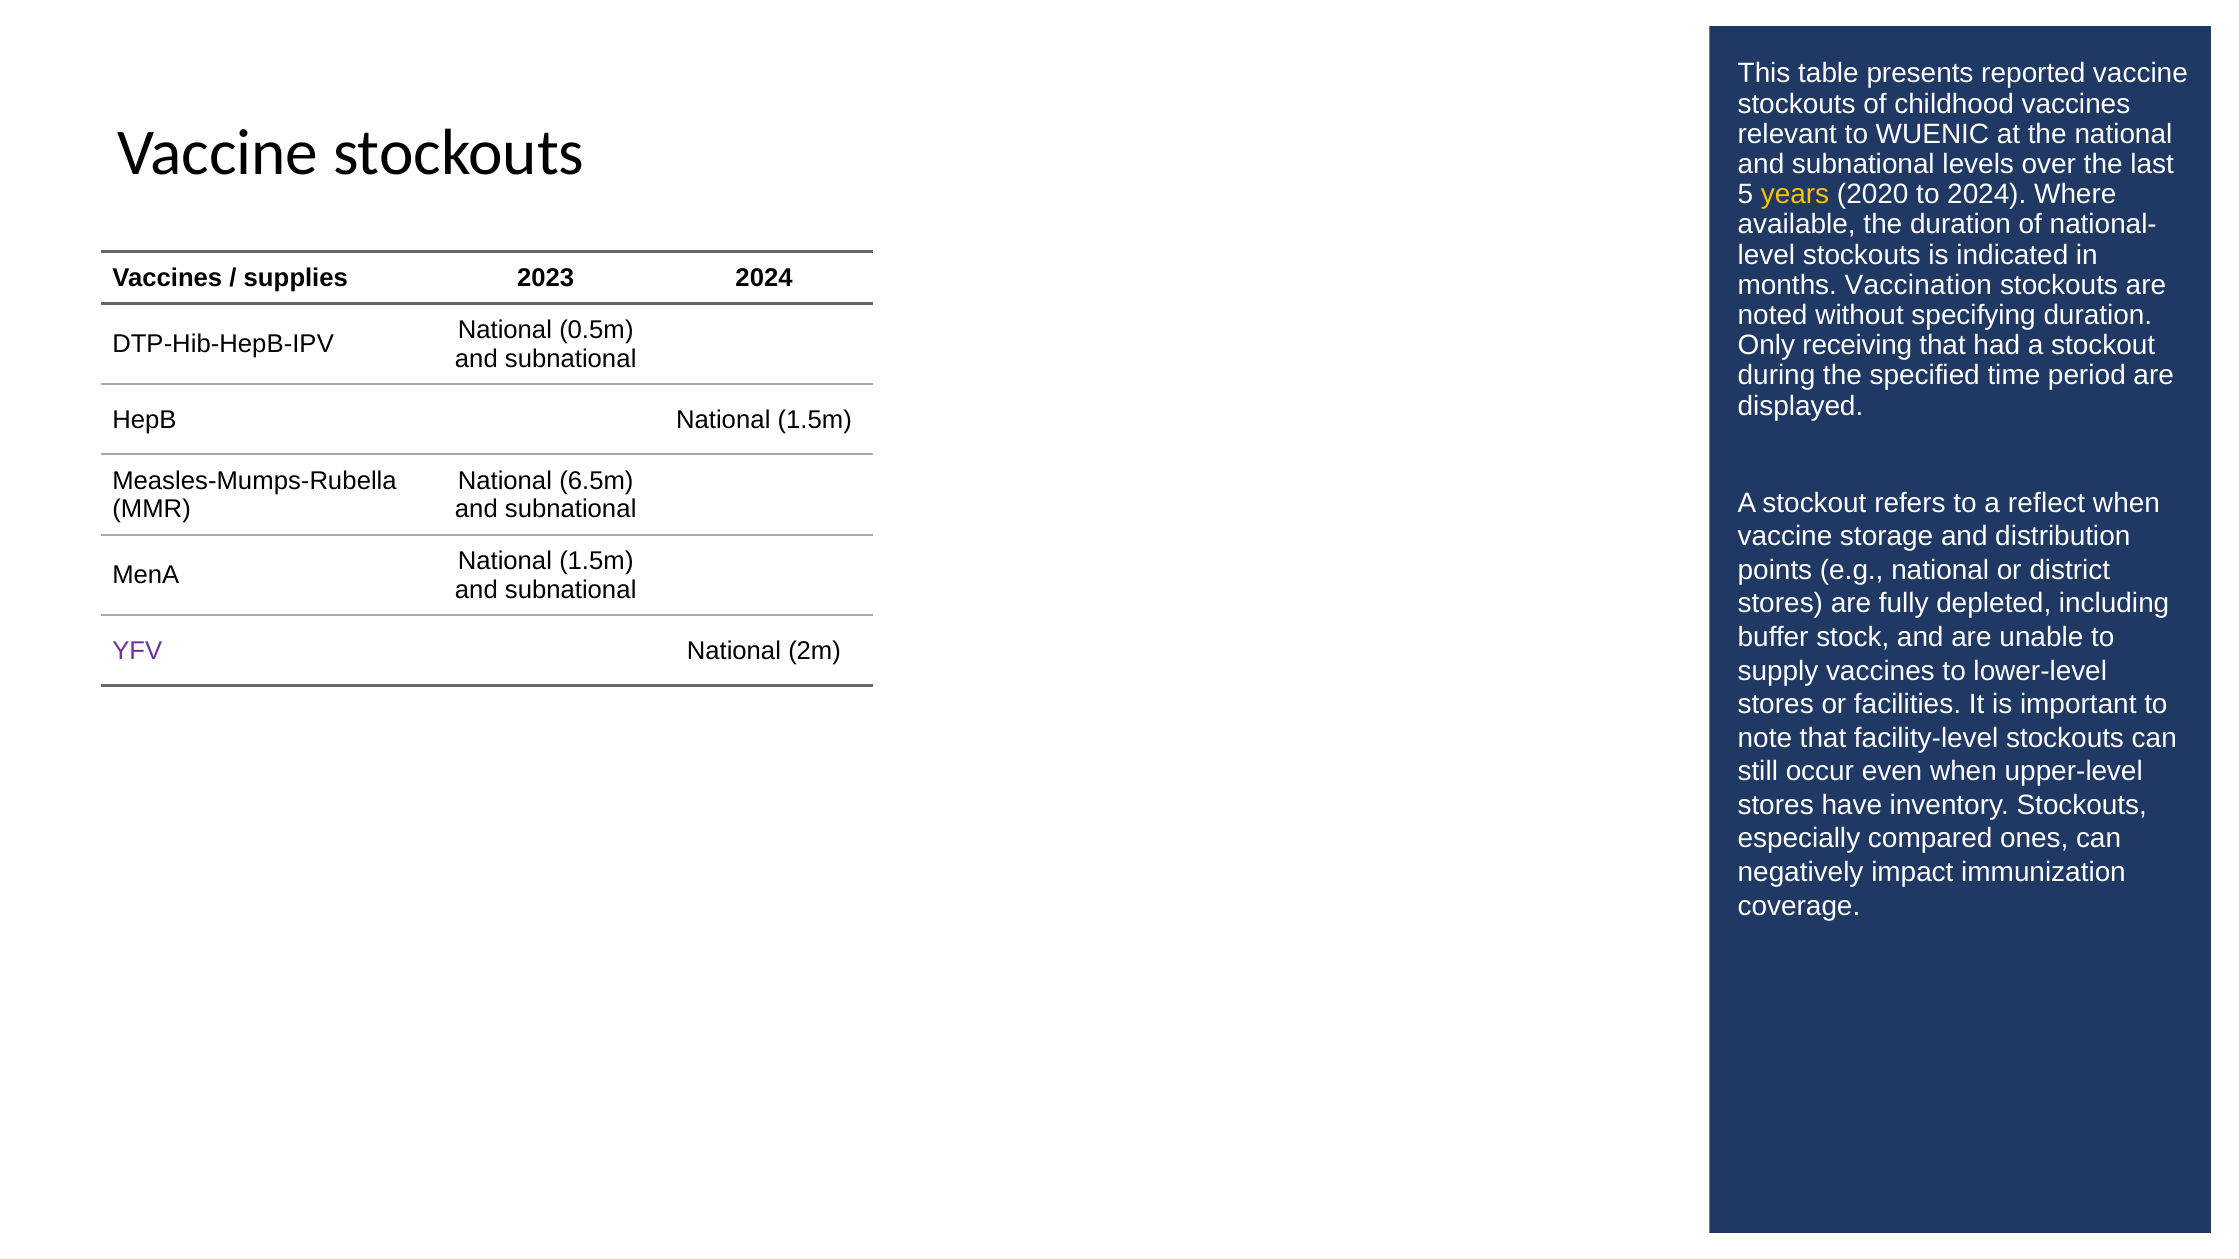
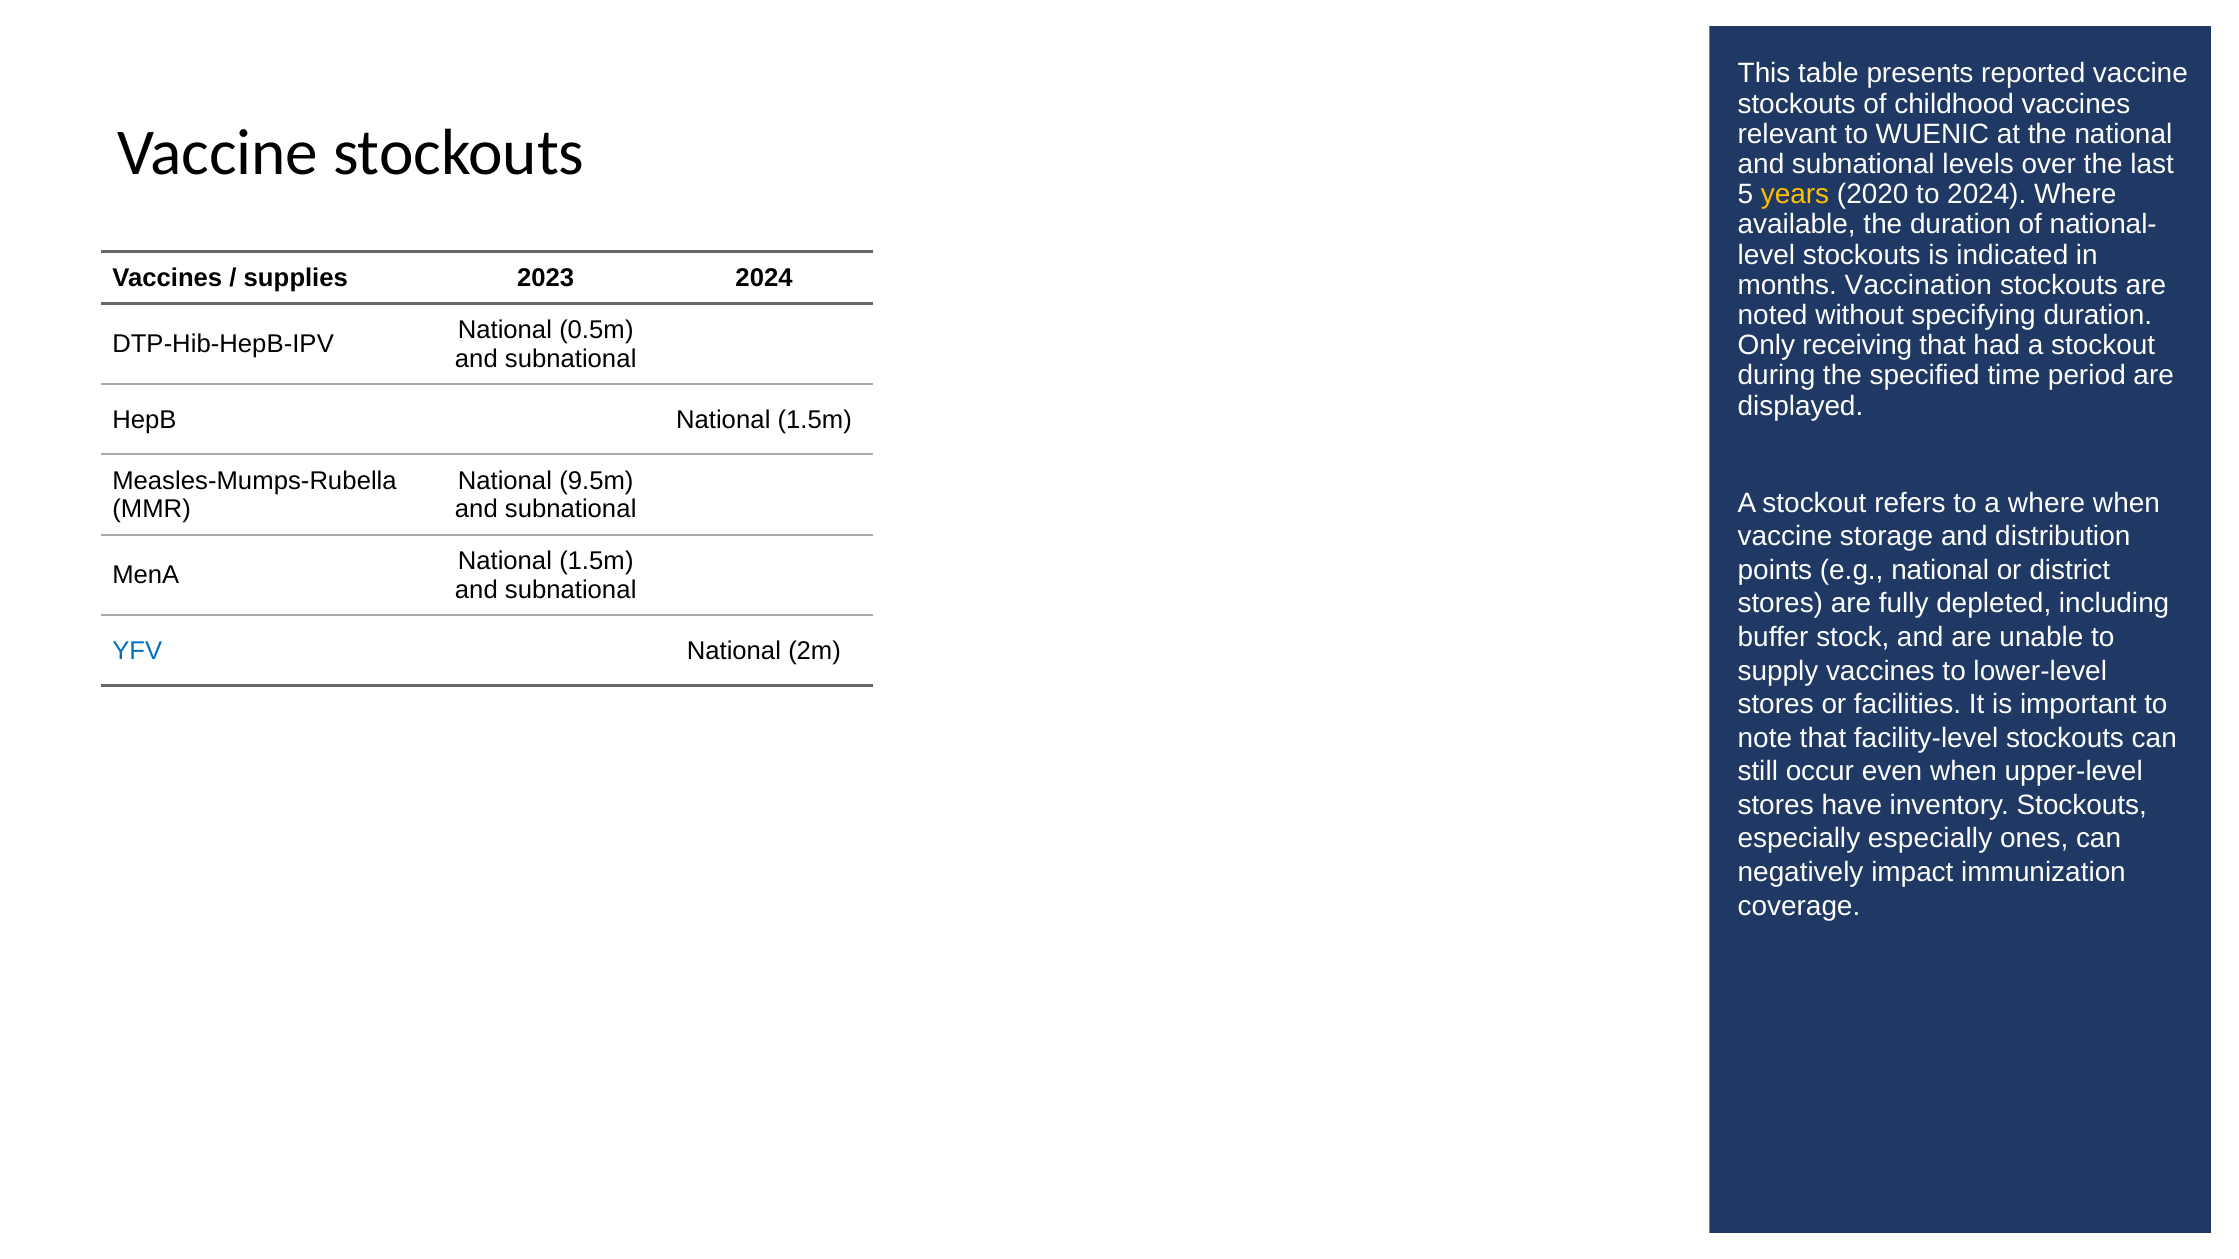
6.5m: 6.5m -> 9.5m
a reflect: reflect -> where
YFV colour: purple -> blue
especially compared: compared -> especially
